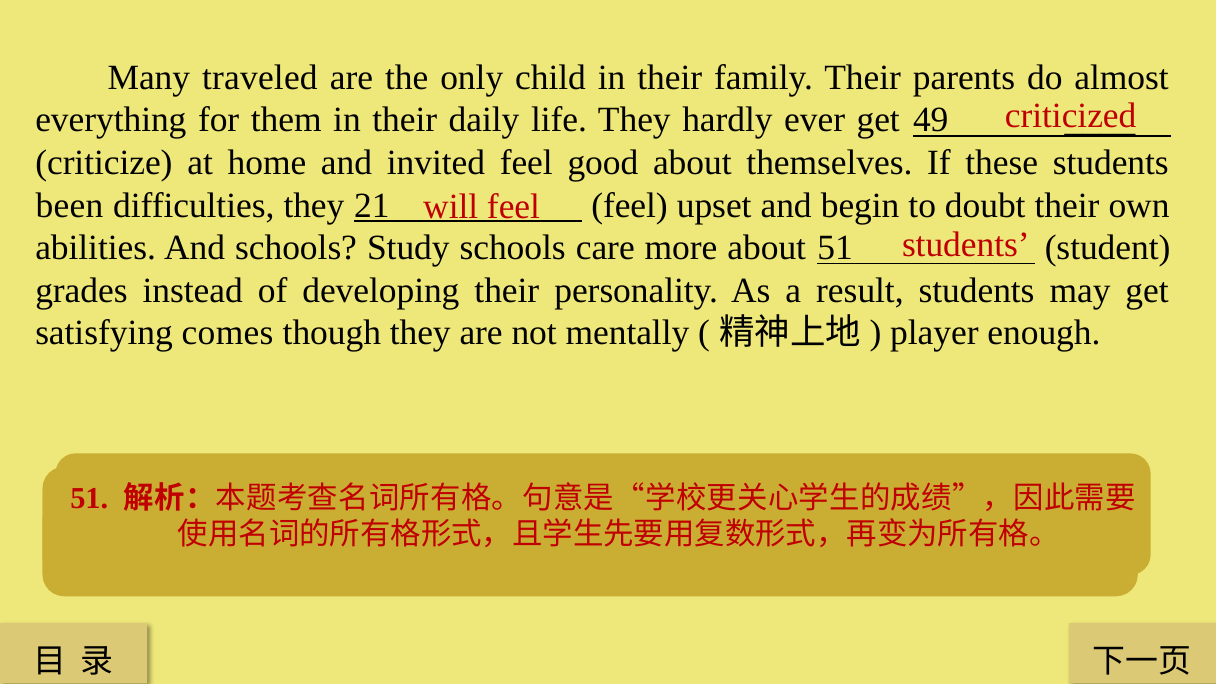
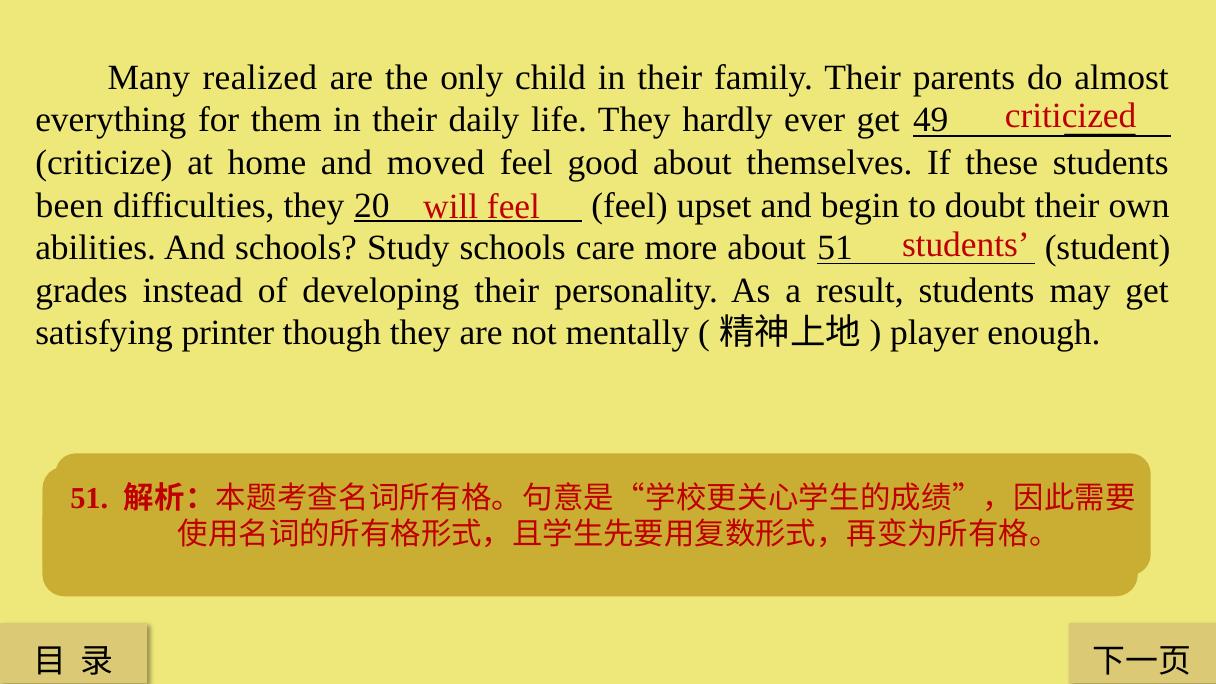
traveled: traveled -> realized
invited: invited -> moved
21: 21 -> 20
comes: comes -> printer
